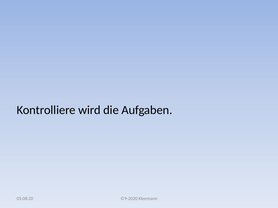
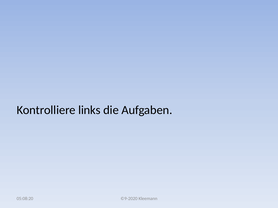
wird: wird -> links
